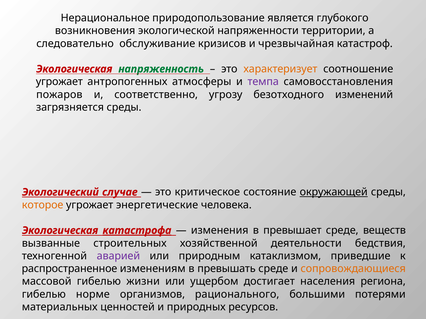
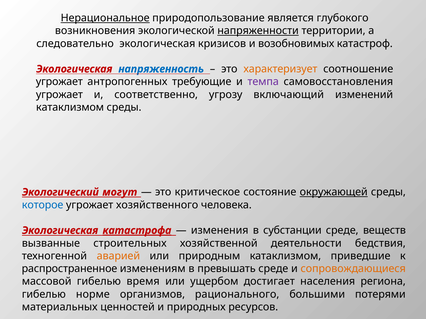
Нерациональное underline: none -> present
напряженности underline: none -> present
следовательно обслуживание: обслуживание -> экологическая
чрезвычайная: чрезвычайная -> возобновимых
напряженность colour: green -> blue
атмосферы: атмосферы -> требующие
пожаров at (59, 95): пожаров -> угрожает
безотходного: безотходного -> включающий
загрязняется at (70, 107): загрязняется -> катаклизмом
случае: случае -> могут
которое colour: orange -> blue
энергетические: энергетические -> хозяйственного
превышает: превышает -> субстанции
аварией colour: purple -> orange
жизни: жизни -> время
